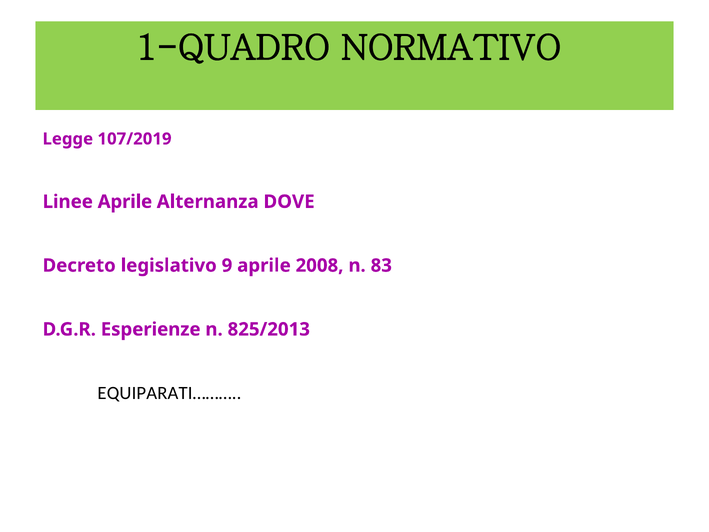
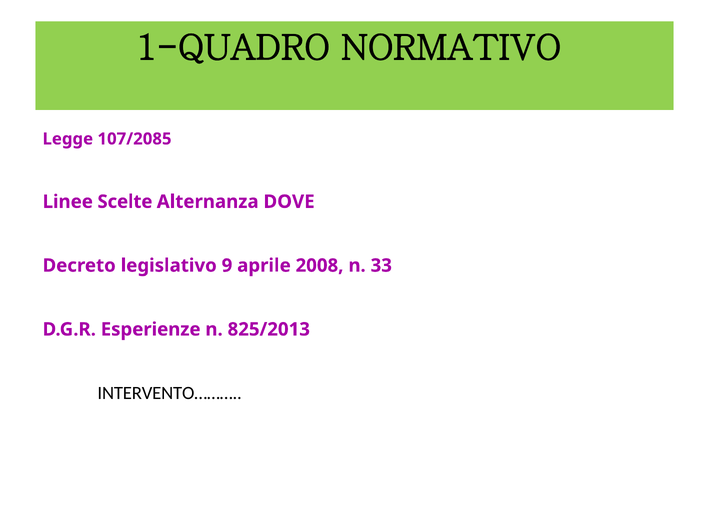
107/2019: 107/2019 -> 107/2085
Linee Aprile: Aprile -> Scelte
83: 83 -> 33
EQUIPARATI………: EQUIPARATI……… -> INTERVENTO………
